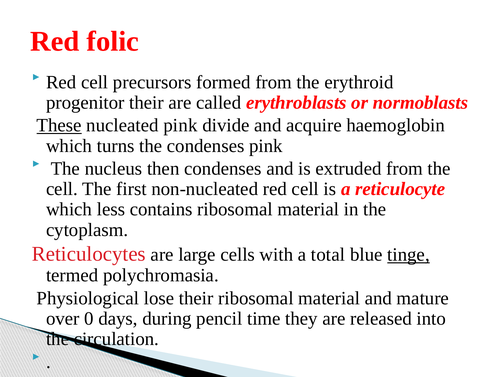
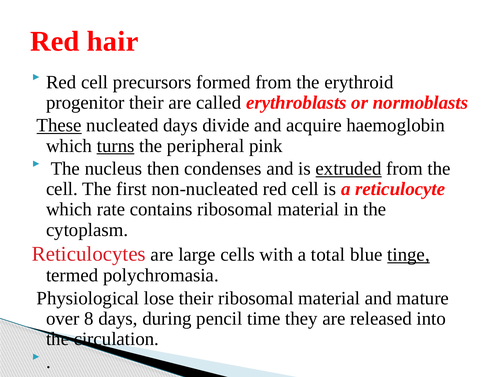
folic: folic -> hair
nucleated pink: pink -> days
turns underline: none -> present
the condenses: condenses -> peripheral
extruded underline: none -> present
less: less -> rate
0: 0 -> 8
